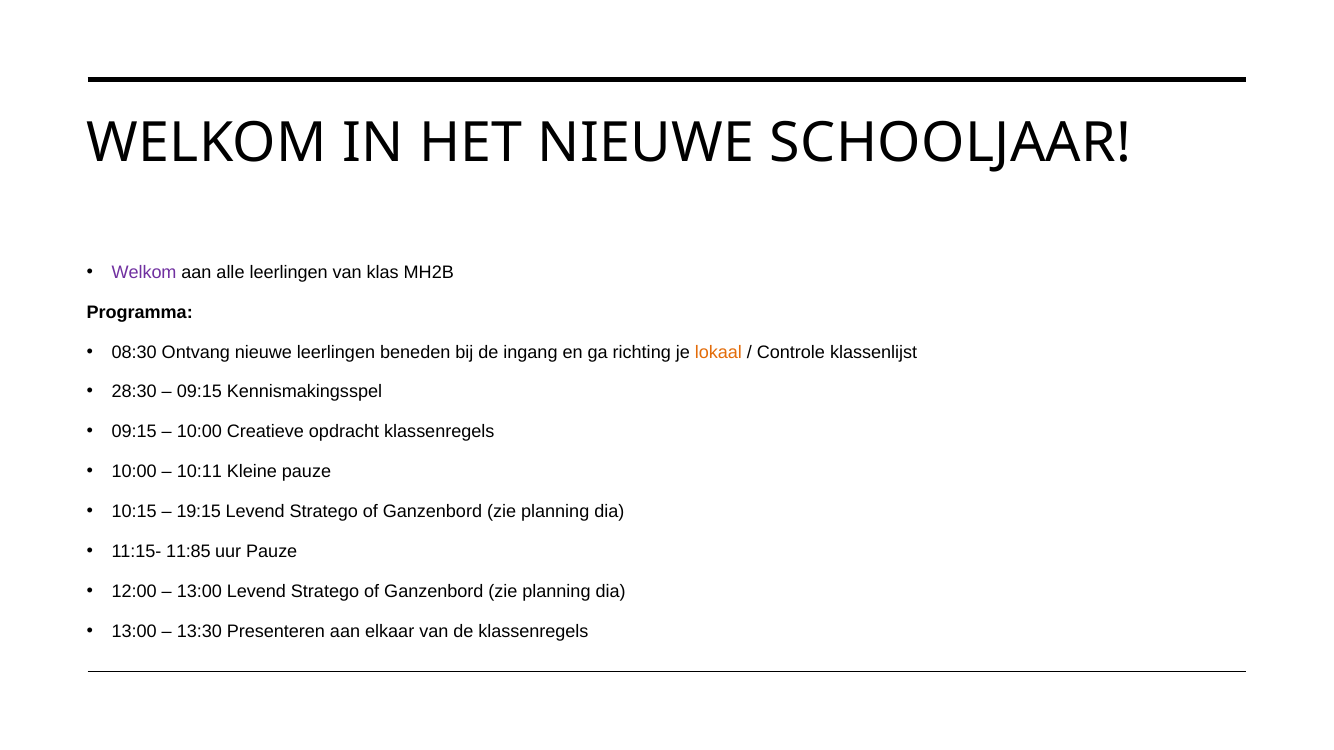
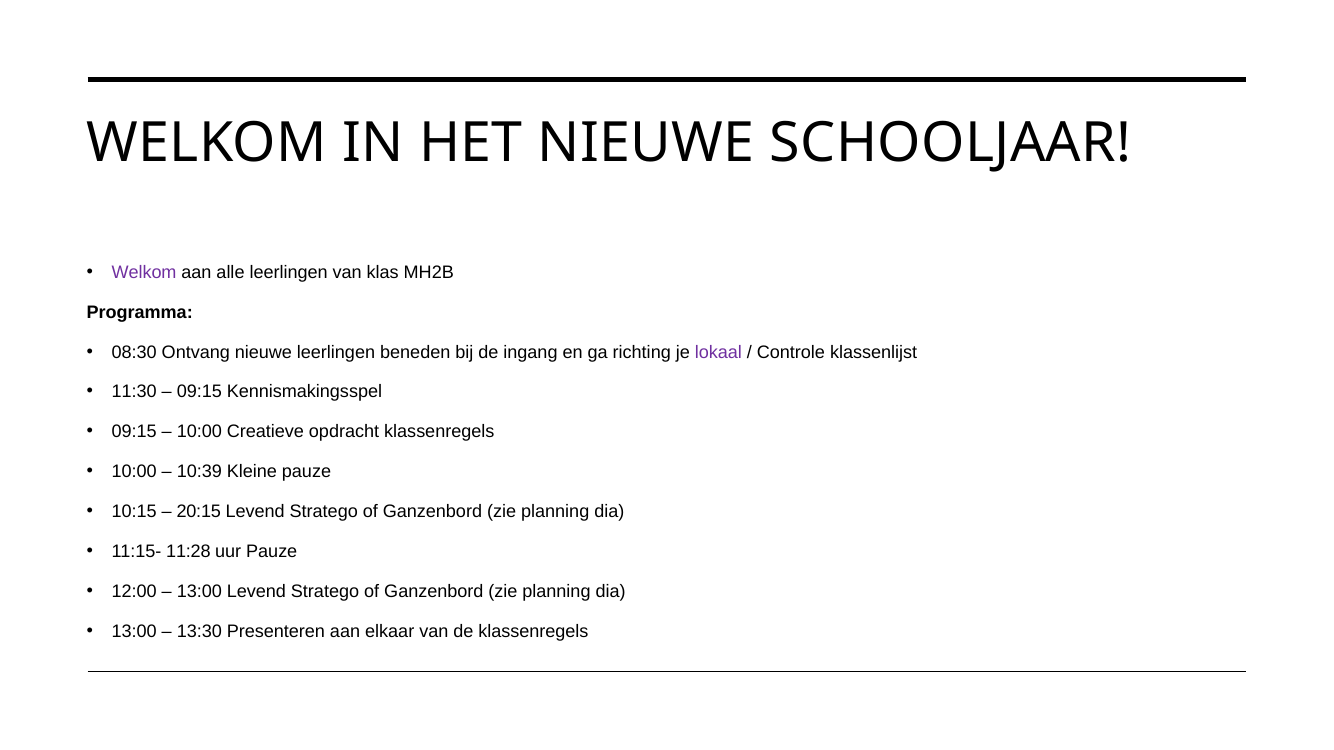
lokaal colour: orange -> purple
28:30: 28:30 -> 11:30
10:11: 10:11 -> 10:39
19:15: 19:15 -> 20:15
11:85: 11:85 -> 11:28
